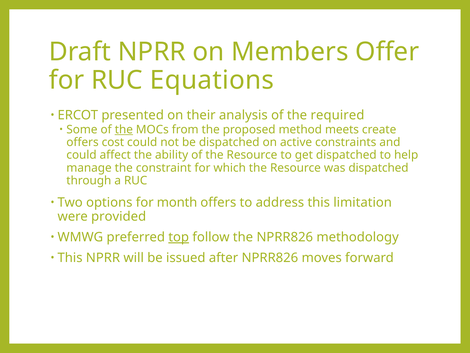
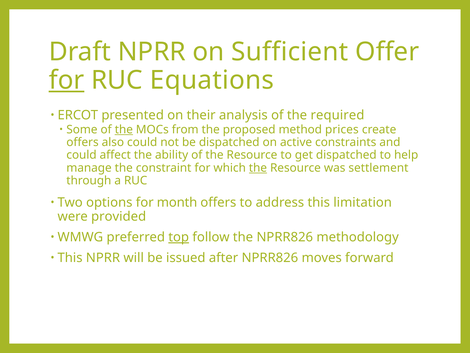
Members: Members -> Sufficient
for at (67, 80) underline: none -> present
meets: meets -> prices
cost: cost -> also
the at (258, 168) underline: none -> present
was dispatched: dispatched -> settlement
